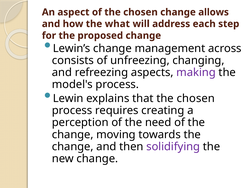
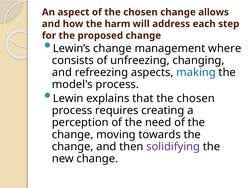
what: what -> harm
across: across -> where
making colour: purple -> blue
